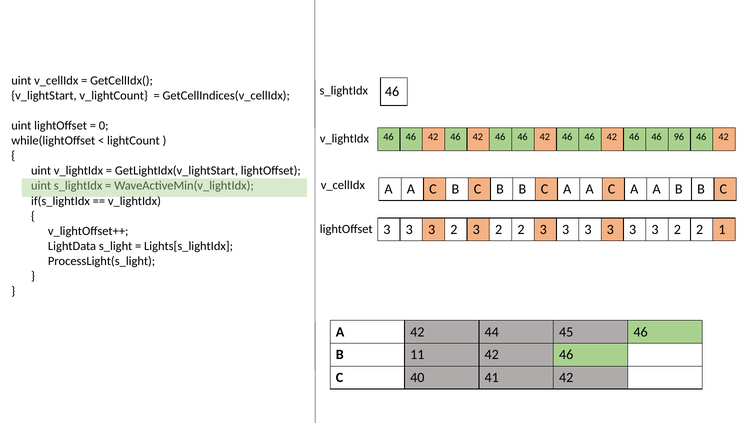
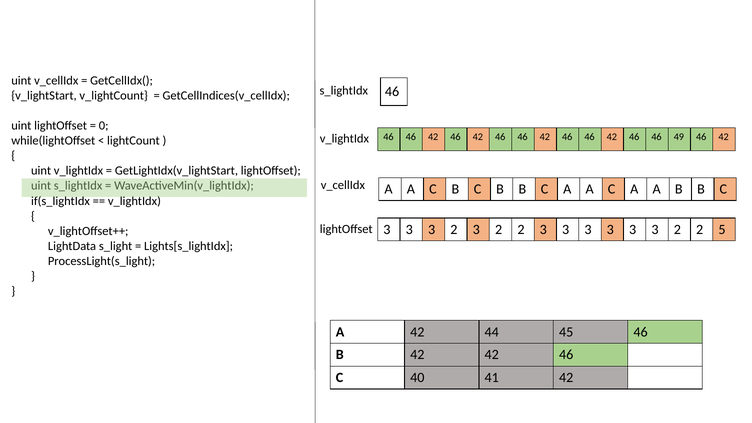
96: 96 -> 49
1: 1 -> 5
B 11: 11 -> 42
